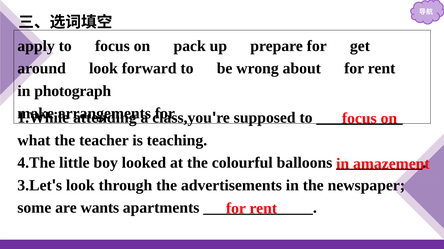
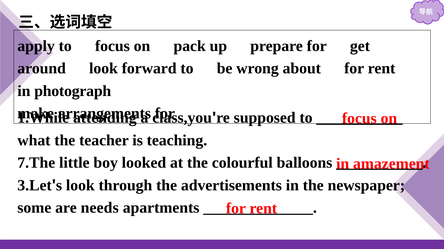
4.The: 4.The -> 7.The
wants: wants -> needs
